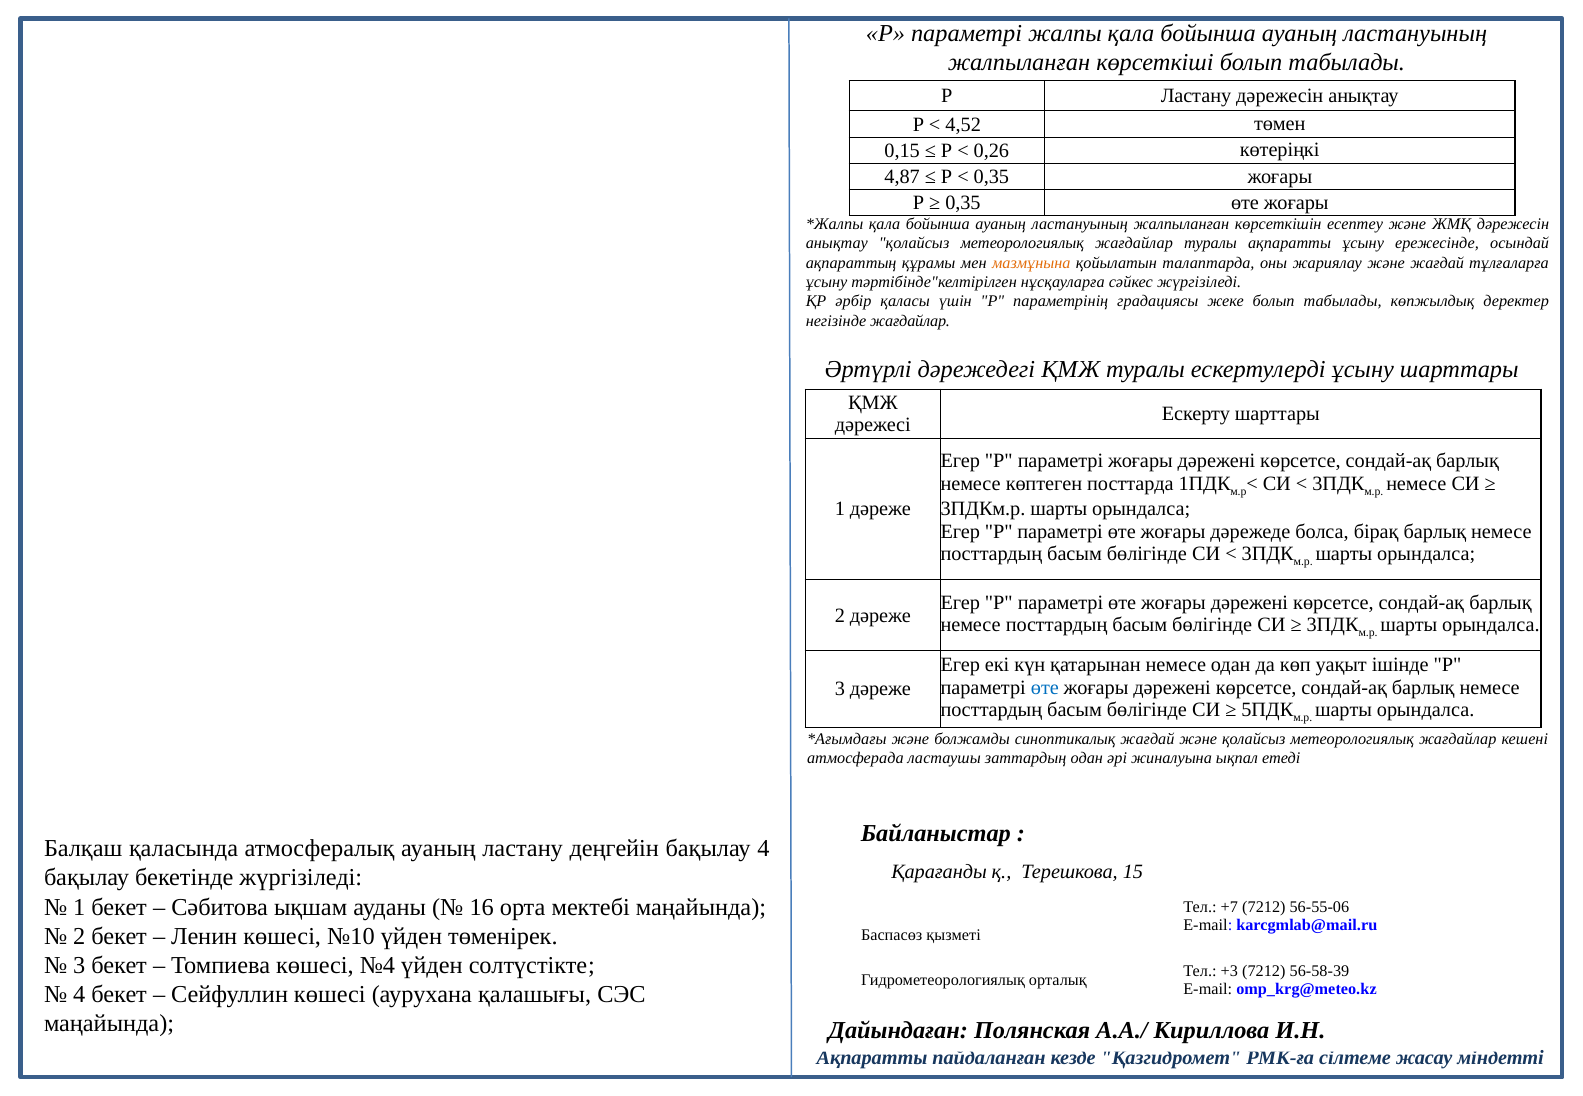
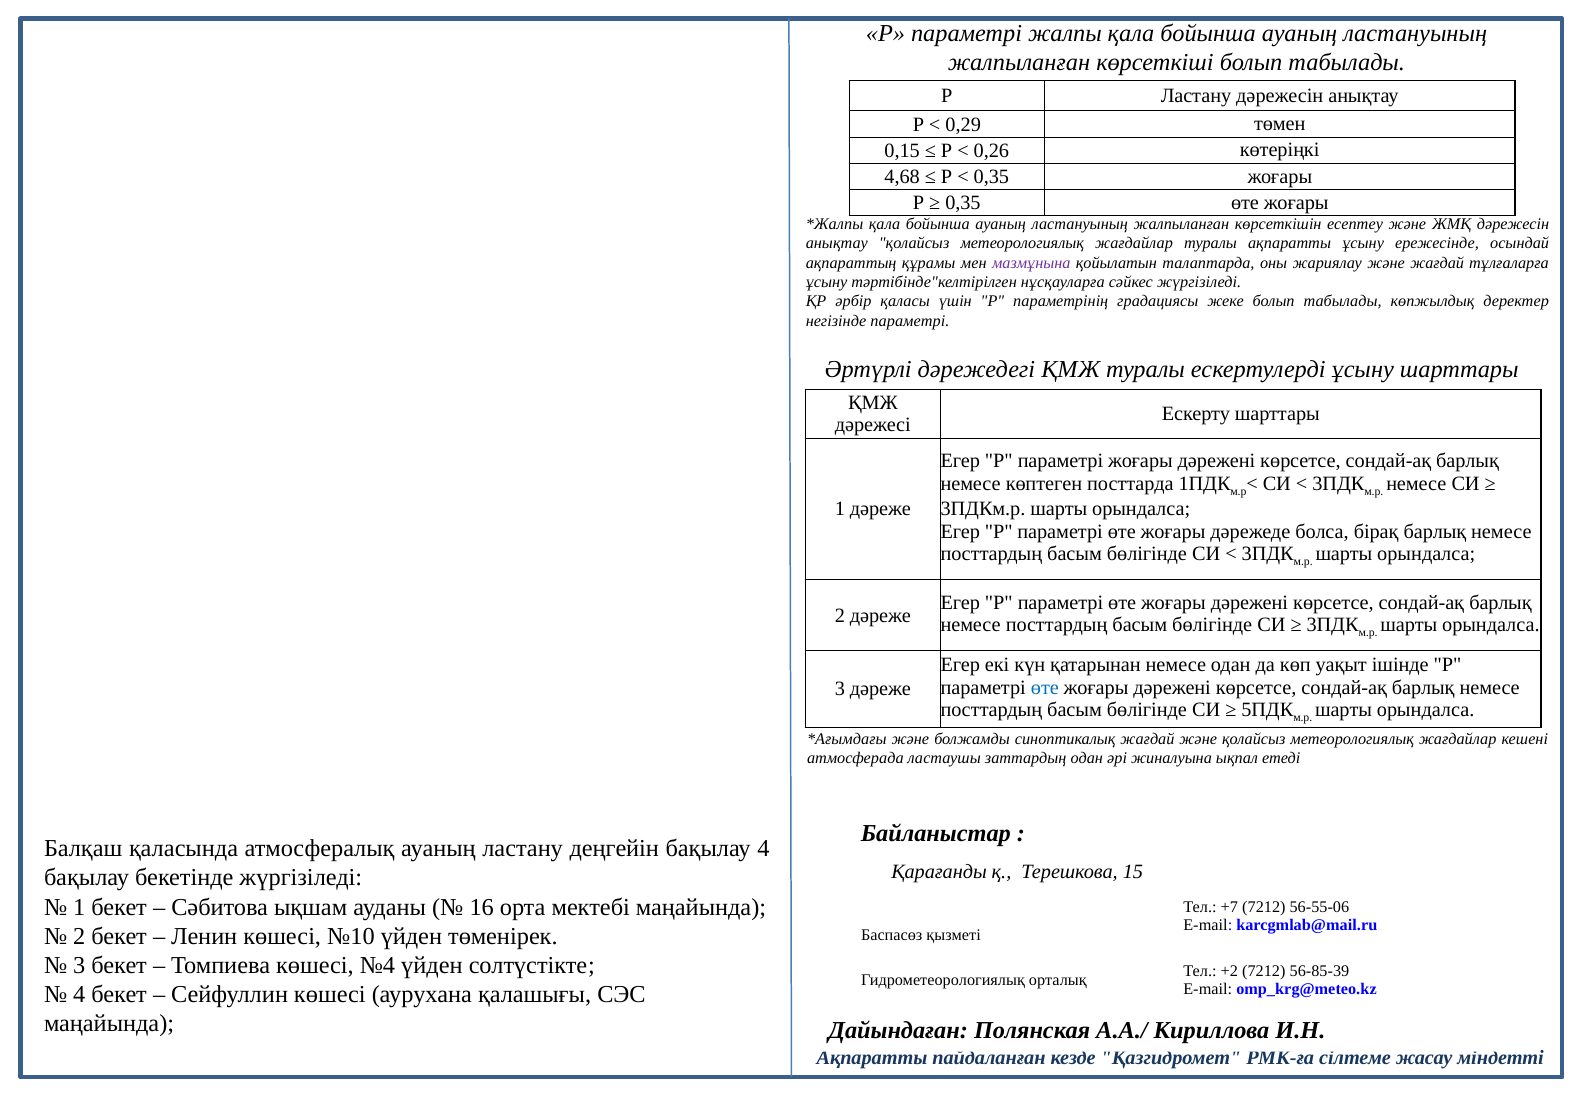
4,52: 4,52 -> 0,29
4,87: 4,87 -> 4,68
мазмұнына colour: orange -> purple
негізінде жағдайлар: жағдайлар -> параметрі
+3: +3 -> +2
56-58-39: 56-58-39 -> 56-85-39
